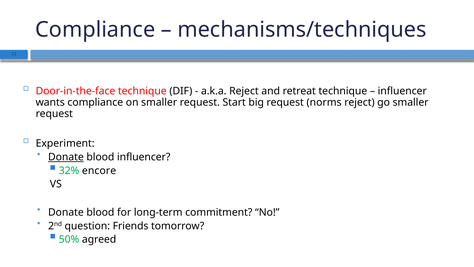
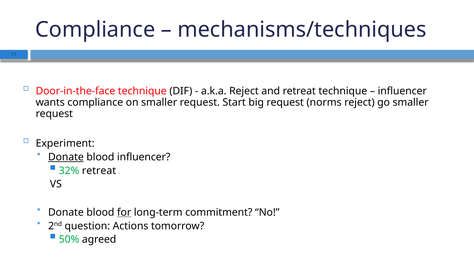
32% encore: encore -> retreat
for underline: none -> present
Friends: Friends -> Actions
